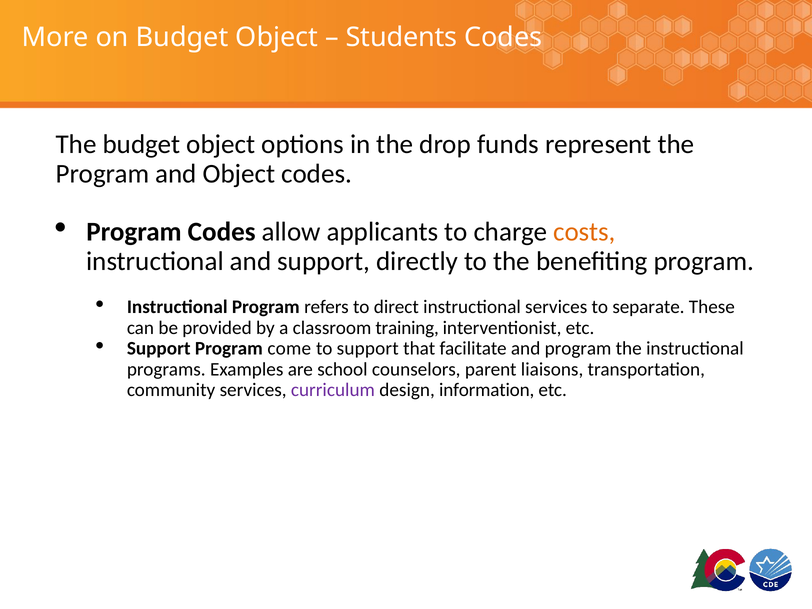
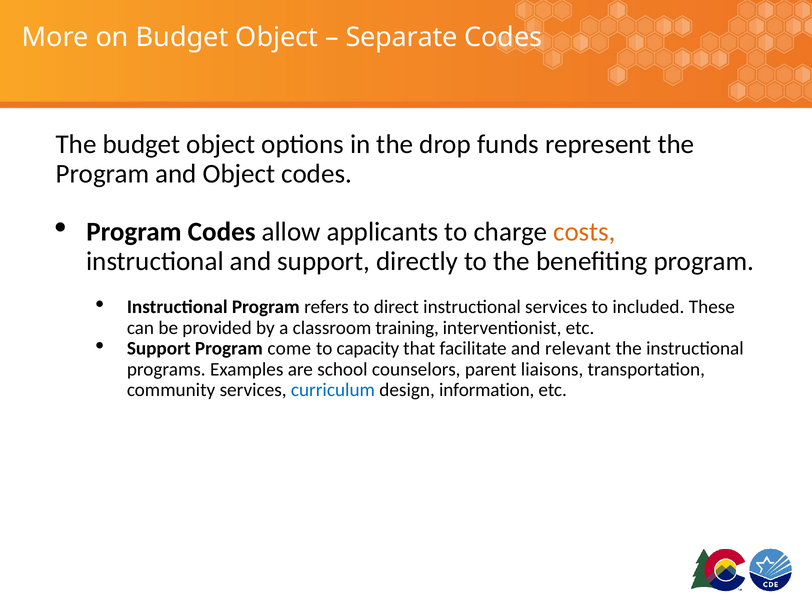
Students: Students -> Separate
separate: separate -> included
to support: support -> capacity
and program: program -> relevant
curriculum colour: purple -> blue
